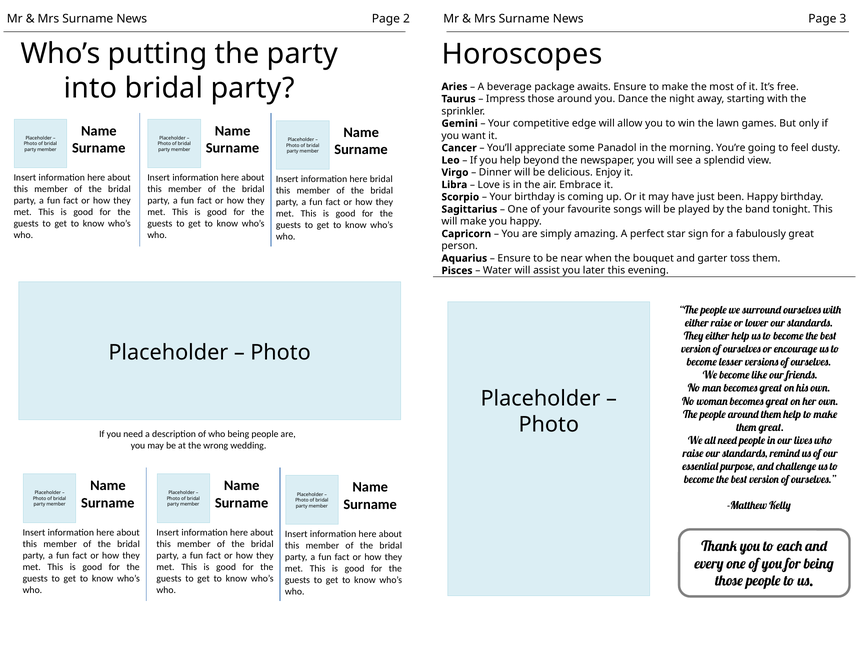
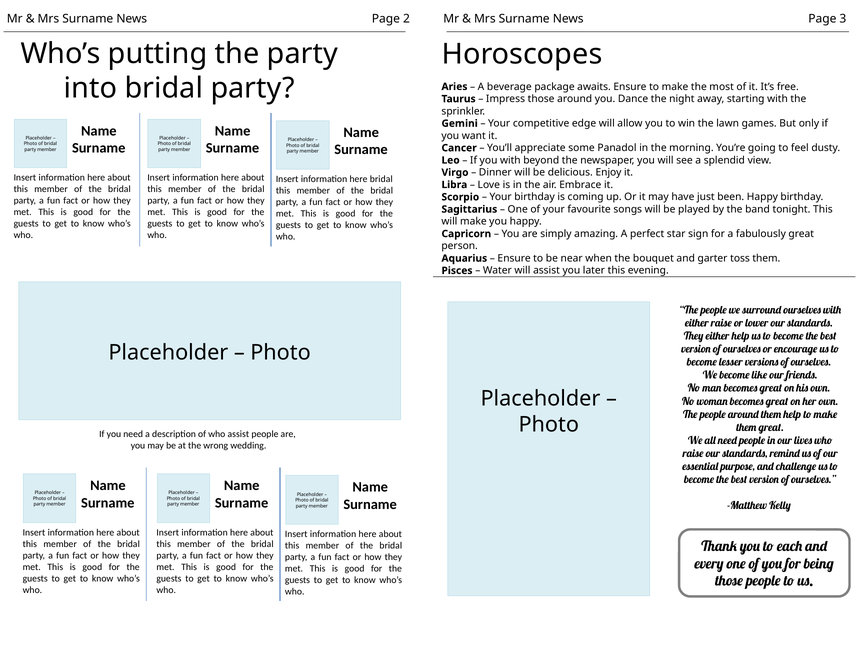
you help: help -> with
who being: being -> assist
